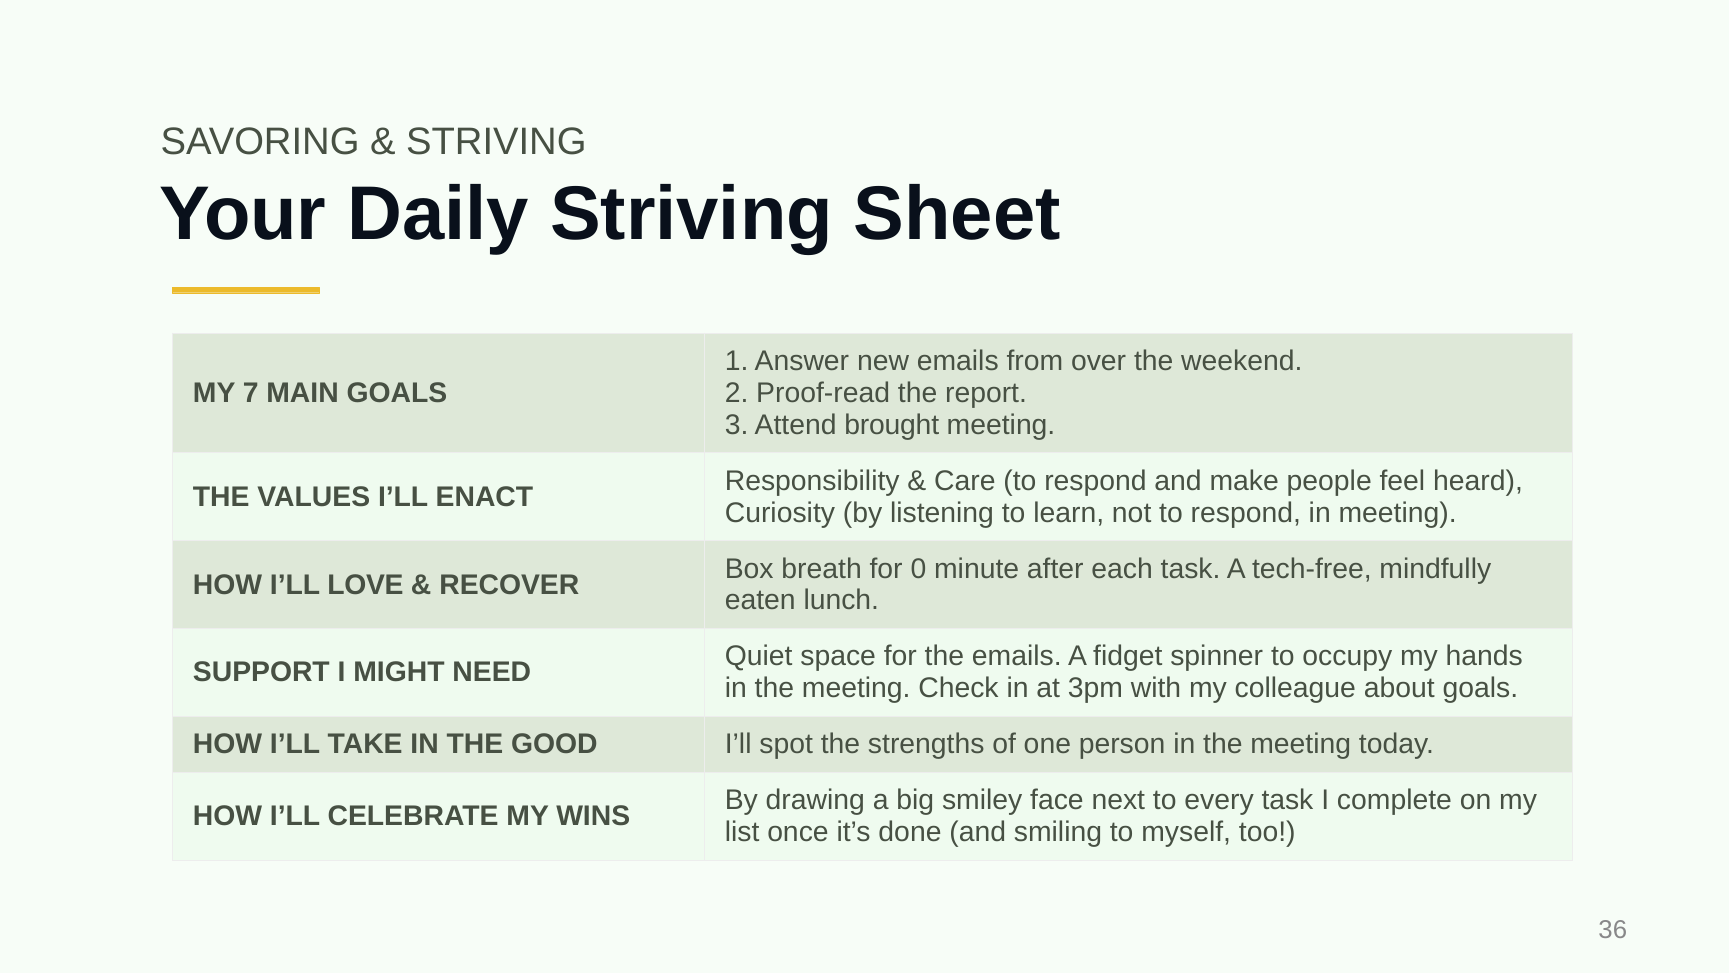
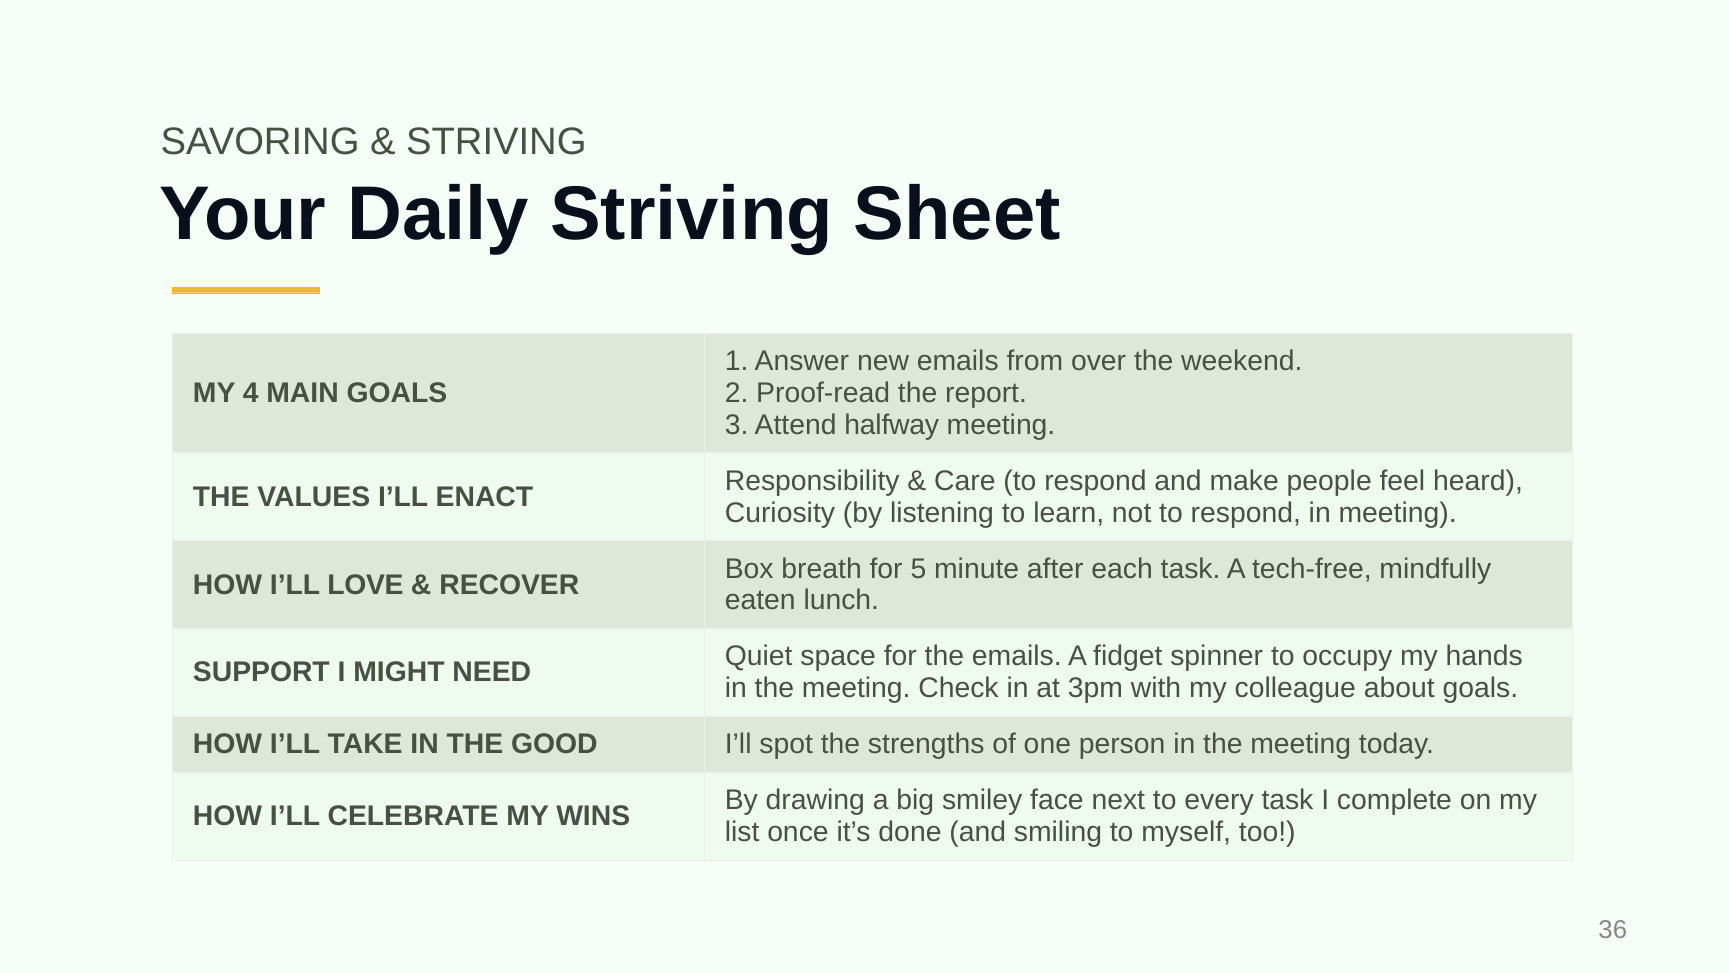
7: 7 -> 4
brought: brought -> halfway
0: 0 -> 5
